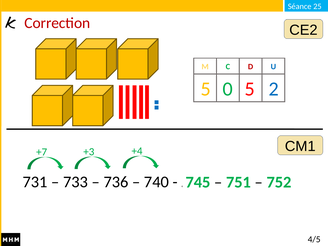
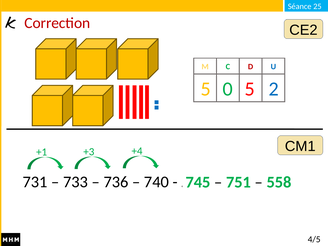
+7: +7 -> +1
752: 752 -> 558
